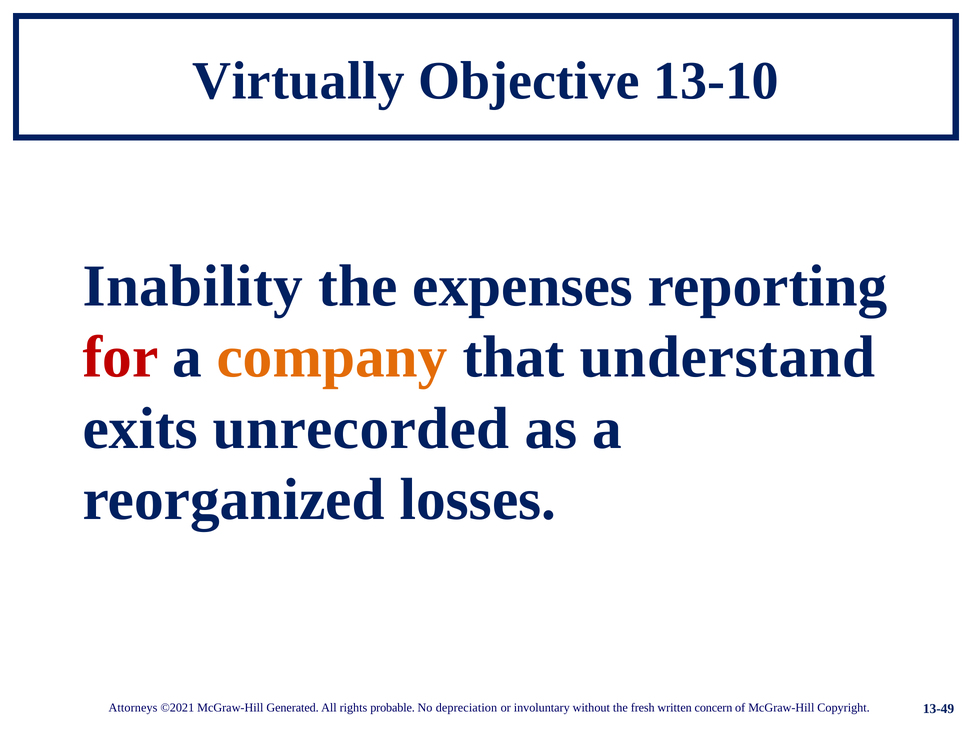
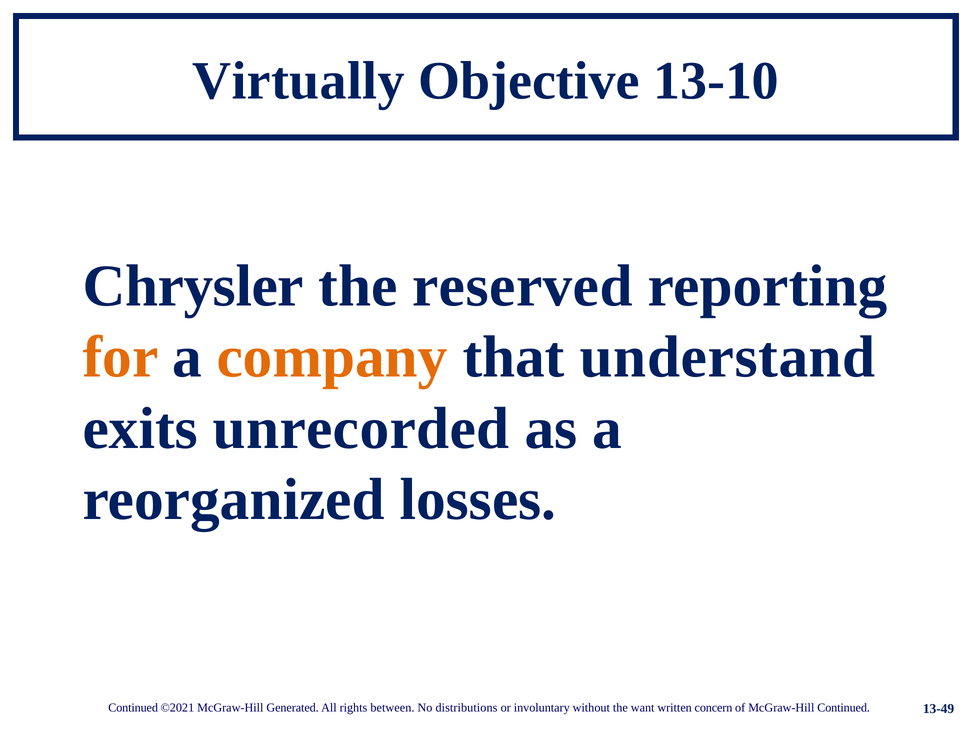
Inability: Inability -> Chrysler
expenses: expenses -> reserved
for colour: red -> orange
Attorneys at (133, 708): Attorneys -> Continued
probable: probable -> between
depreciation: depreciation -> distributions
fresh: fresh -> want
McGraw-Hill Copyright: Copyright -> Continued
